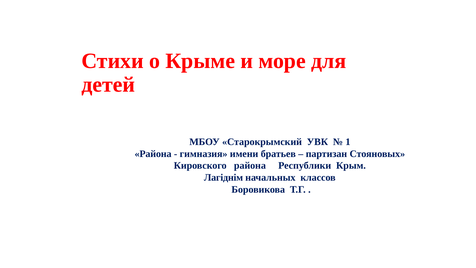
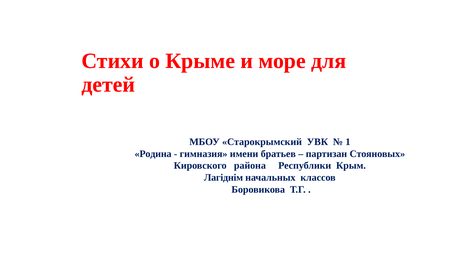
Района at (153, 154): Района -> Родина
